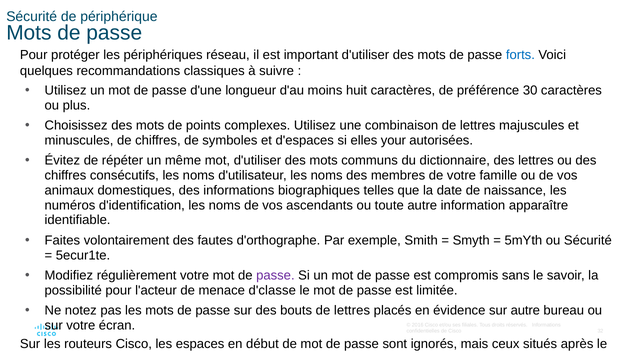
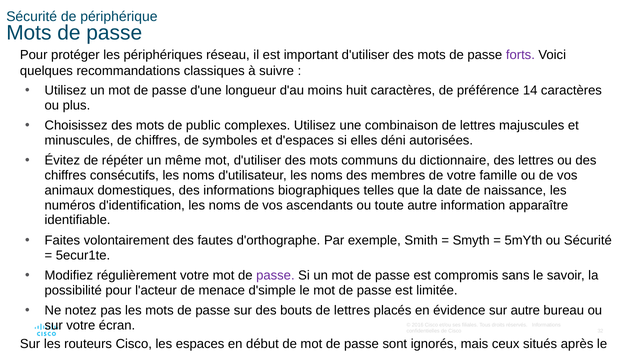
forts colour: blue -> purple
30: 30 -> 14
points: points -> public
your: your -> déni
d'classe: d'classe -> d'simple
